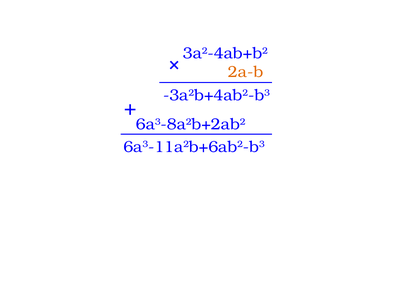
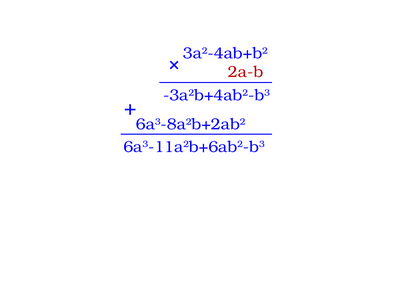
2a-b colour: orange -> red
